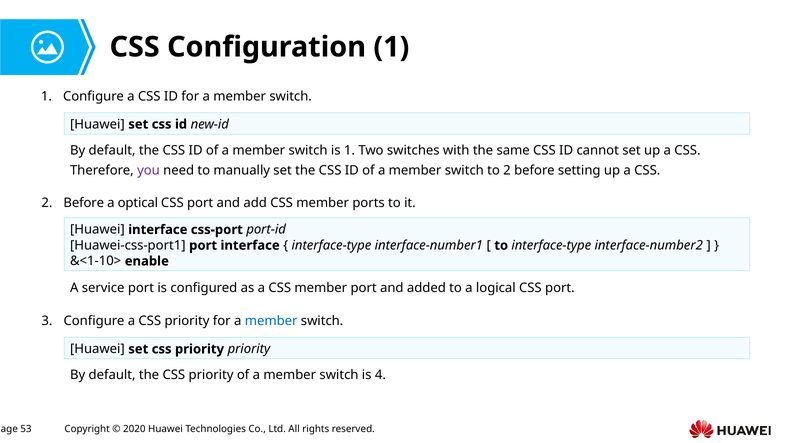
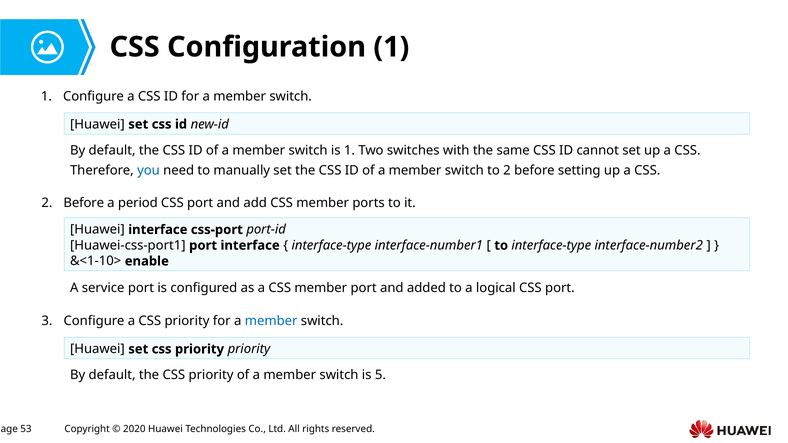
you colour: purple -> blue
optical: optical -> period
4: 4 -> 5
